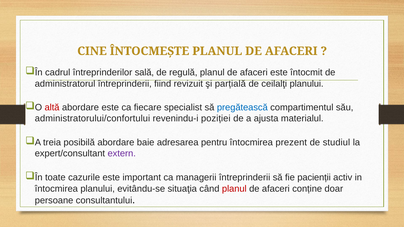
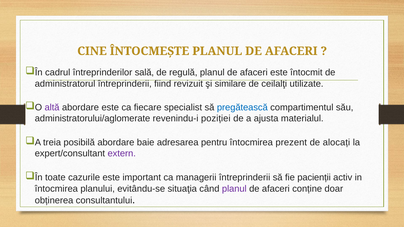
parțială: parțială -> similare
ceilalţi planului: planului -> utilizate
altă colour: red -> purple
administratorului/confortului: administratorului/confortului -> administratorului/aglomerate
studiul: studiul -> alocați
planul at (234, 189) colour: red -> purple
persoane: persoane -> obținerea
